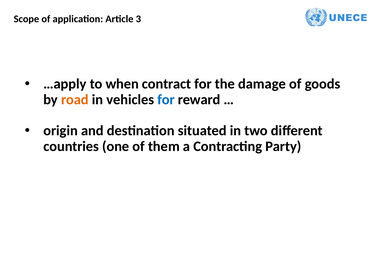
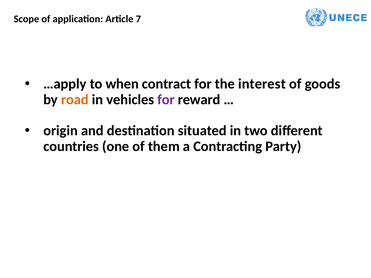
3: 3 -> 7
damage: damage -> interest
for at (166, 100) colour: blue -> purple
